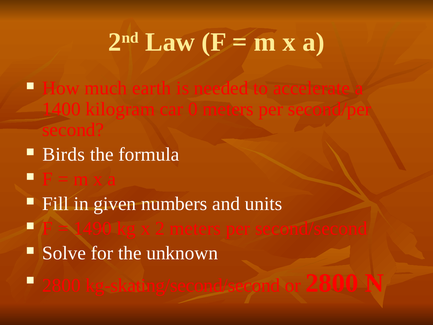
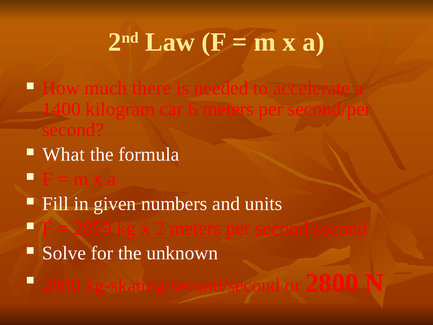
earth: earth -> there
0: 0 -> 6
Birds: Birds -> What
1490: 1490 -> 2859
